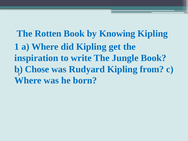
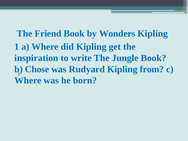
Rotten: Rotten -> Friend
Knowing: Knowing -> Wonders
